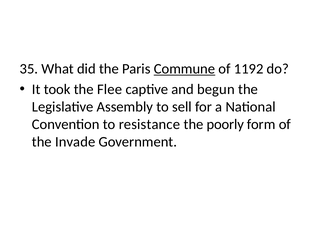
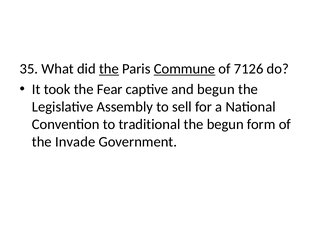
the at (109, 69) underline: none -> present
1192: 1192 -> 7126
Flee: Flee -> Fear
resistance: resistance -> traditional
the poorly: poorly -> begun
